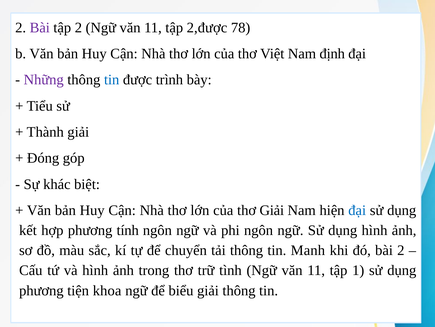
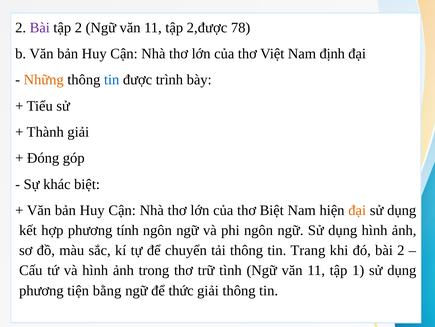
Những colour: purple -> orange
thơ Giải: Giải -> Biệt
đại at (357, 210) colour: blue -> orange
Manh: Manh -> Trang
khoa: khoa -> bằng
biểu: biểu -> thức
